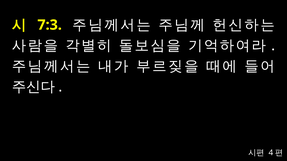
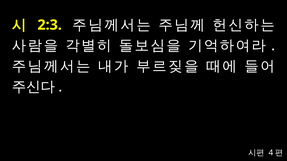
7:3: 7:3 -> 2:3
